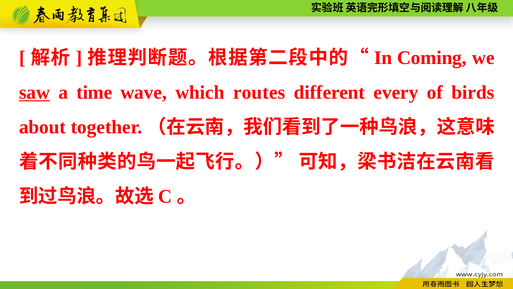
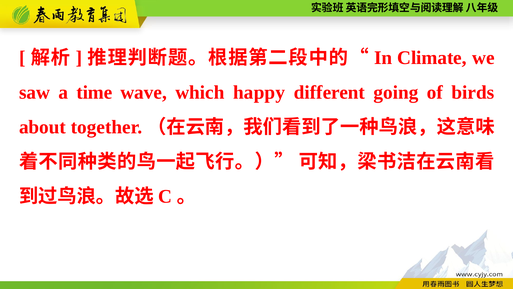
Coming: Coming -> Climate
saw underline: present -> none
routes: routes -> happy
every: every -> going
